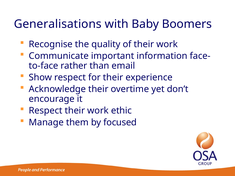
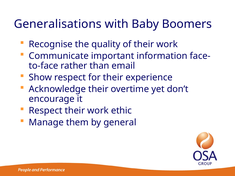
focused: focused -> general
